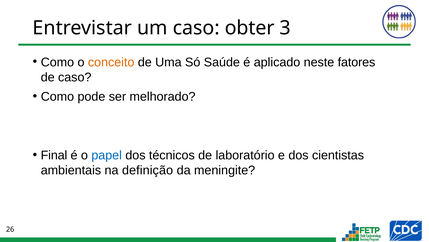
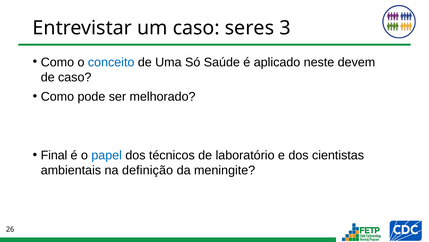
obter: obter -> seres
conceito colour: orange -> blue
fatores: fatores -> devem
